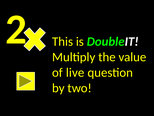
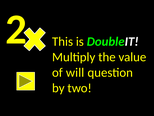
live: live -> will
